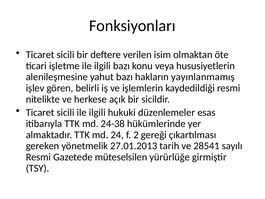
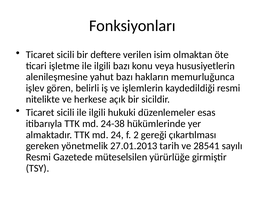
yayınlanmamış: yayınlanmamış -> memurluğunca
